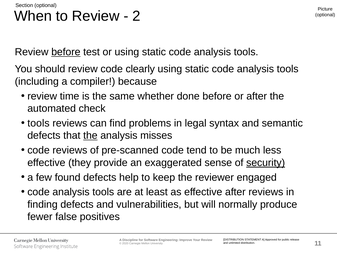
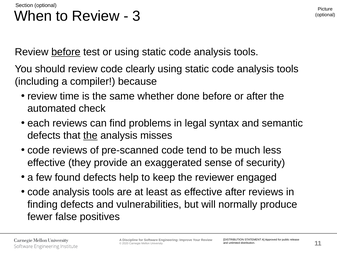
2: 2 -> 3
tools at (38, 123): tools -> each
security underline: present -> none
